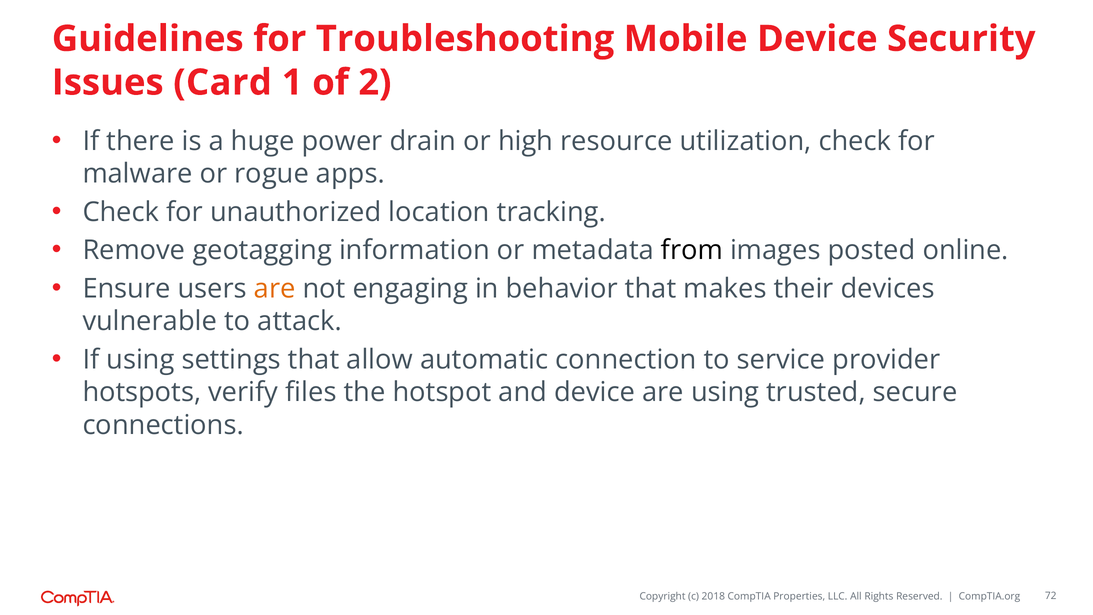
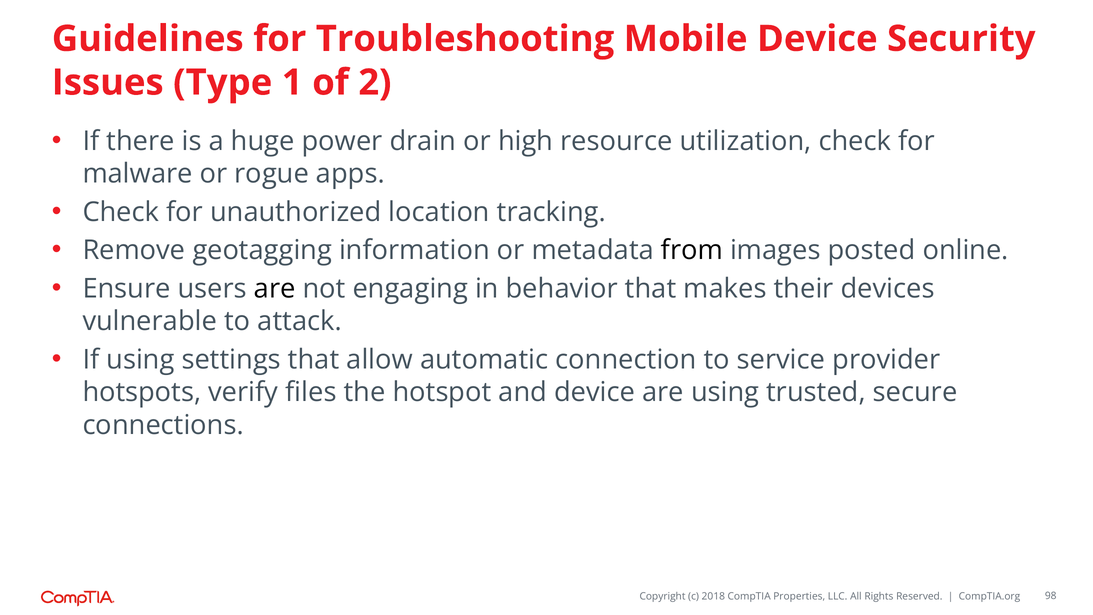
Card: Card -> Type
are at (275, 289) colour: orange -> black
72: 72 -> 98
